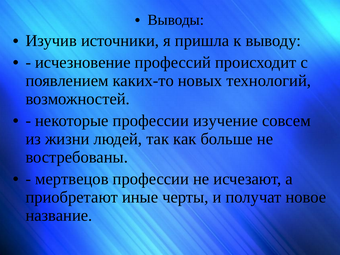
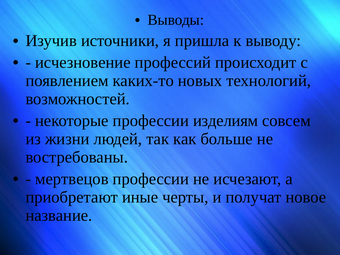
изучение: изучение -> изделиям
